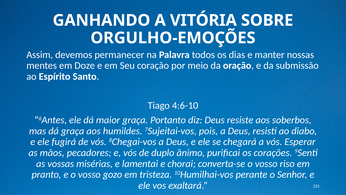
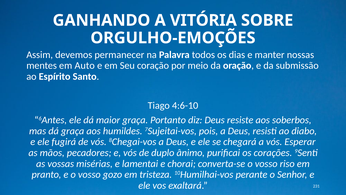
Doze: Doze -> Auto
